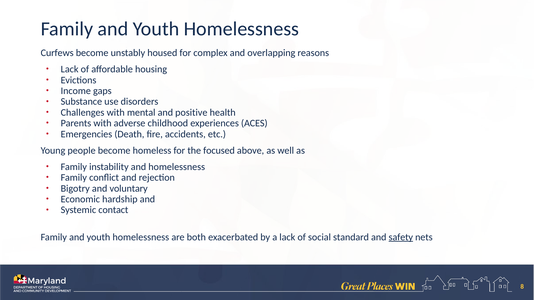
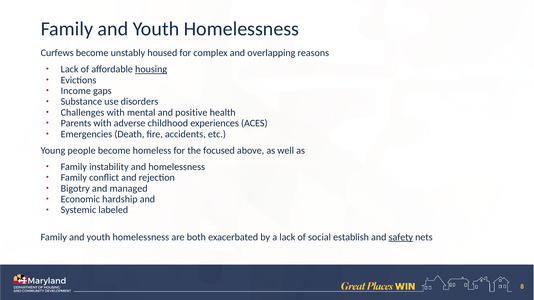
housing underline: none -> present
voluntary: voluntary -> managed
contact: contact -> labeled
standard: standard -> establish
